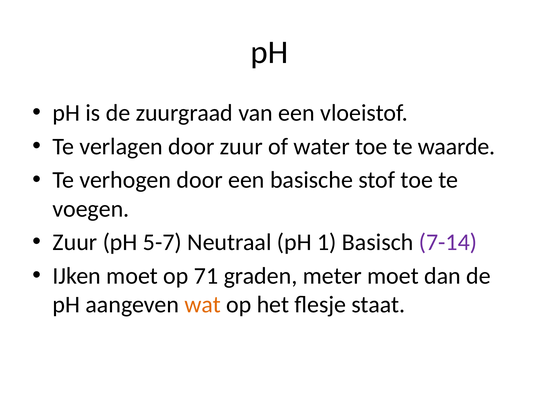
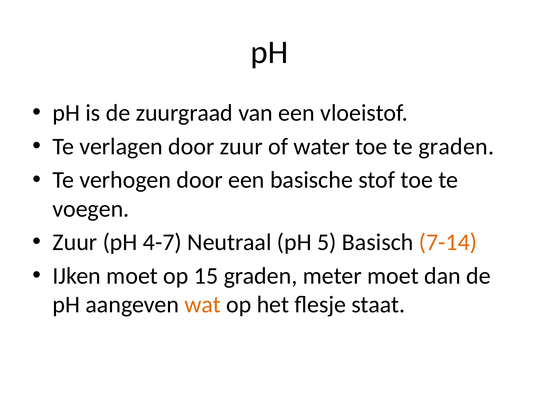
te waarde: waarde -> graden
5-7: 5-7 -> 4-7
1: 1 -> 5
7-14 colour: purple -> orange
71: 71 -> 15
